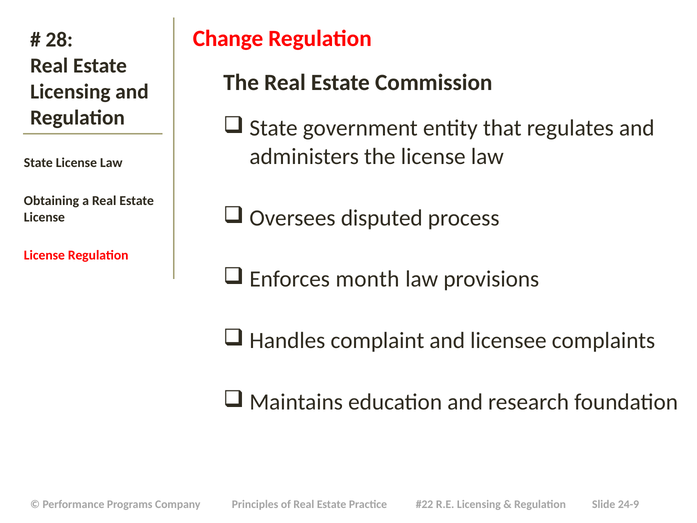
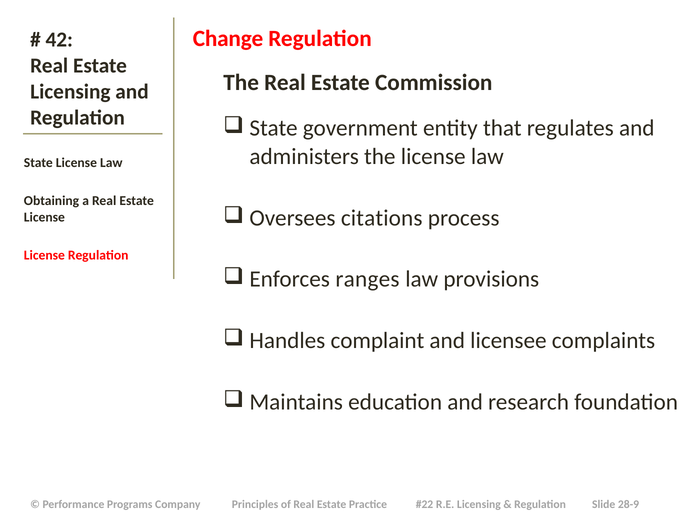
28: 28 -> 42
disputed: disputed -> citations
month: month -> ranges
24-9: 24-9 -> 28-9
